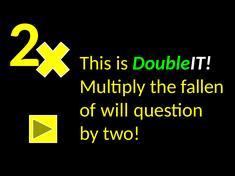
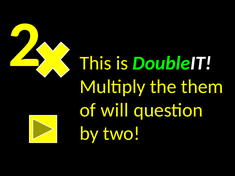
fallen: fallen -> them
